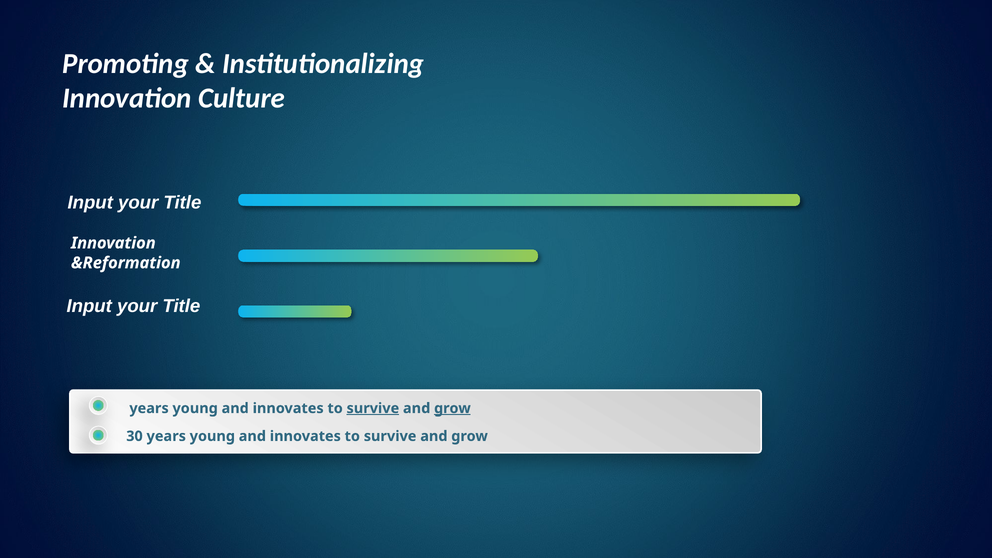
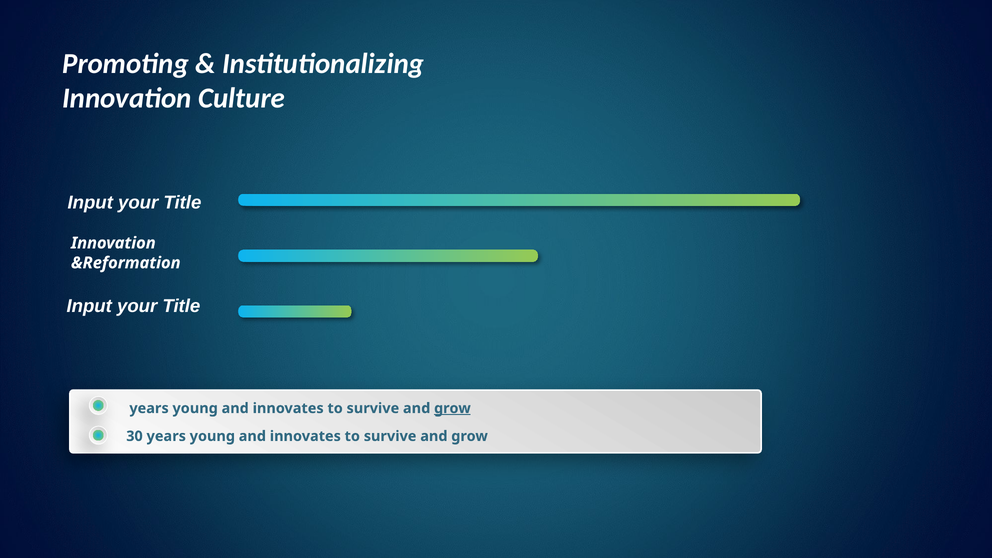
survive at (373, 408) underline: present -> none
